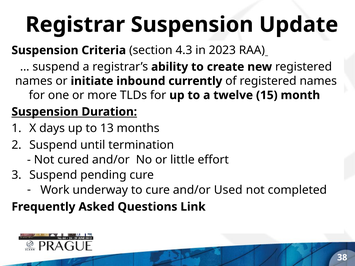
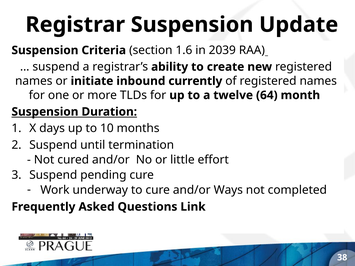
4.3: 4.3 -> 1.6
2023: 2023 -> 2039
15: 15 -> 64
13: 13 -> 10
Used: Used -> Ways
